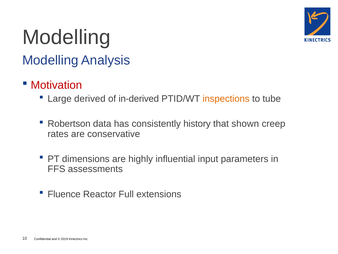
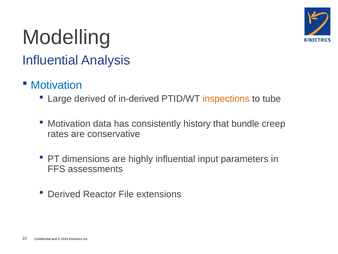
Modelling at (50, 60): Modelling -> Influential
Motivation at (56, 85) colour: red -> blue
Robertson at (69, 124): Robertson -> Motivation
shown: shown -> bundle
Fluence at (64, 194): Fluence -> Derived
Full: Full -> File
